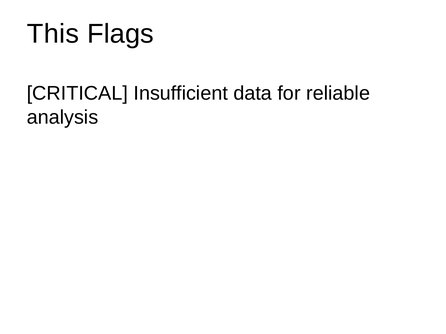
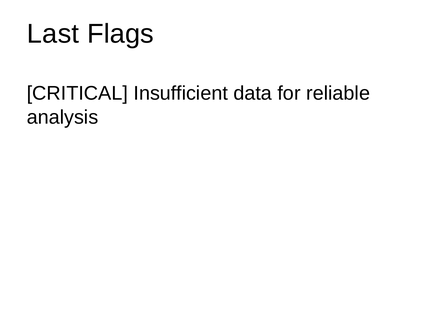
This: This -> Last
